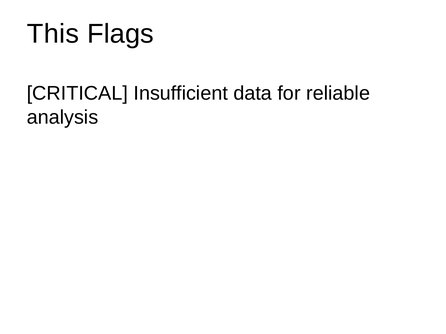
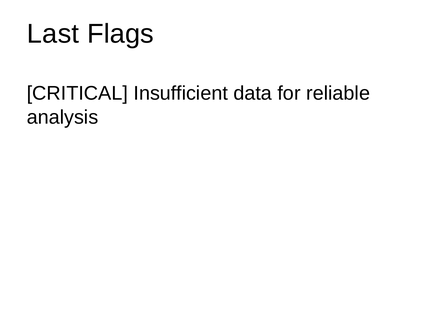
This: This -> Last
